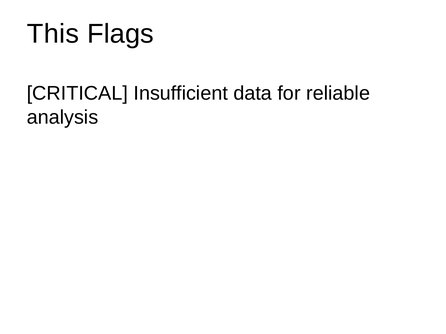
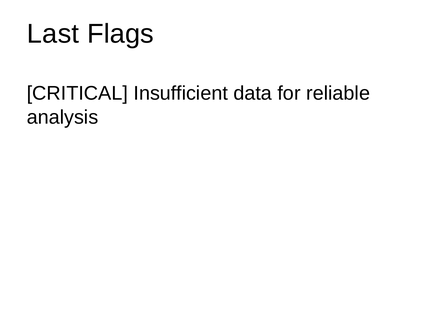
This: This -> Last
